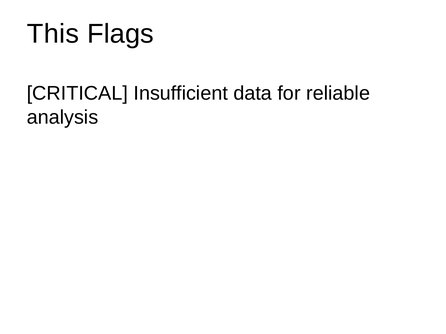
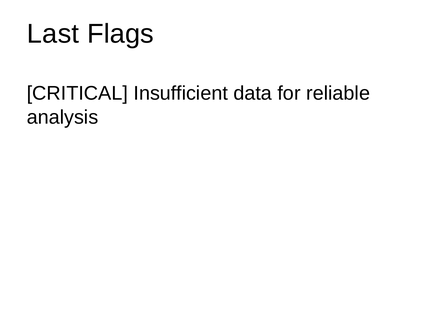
This: This -> Last
